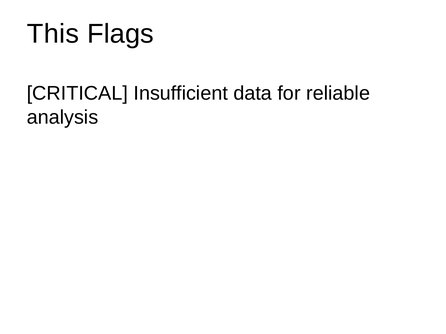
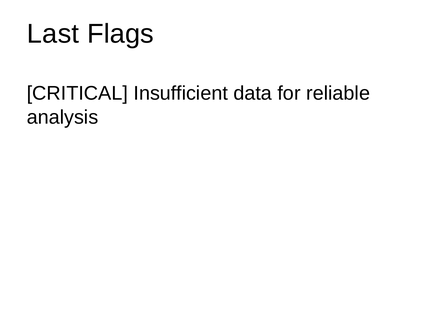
This: This -> Last
